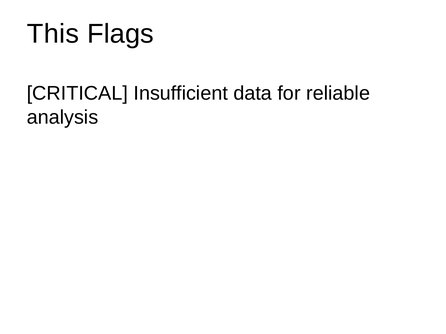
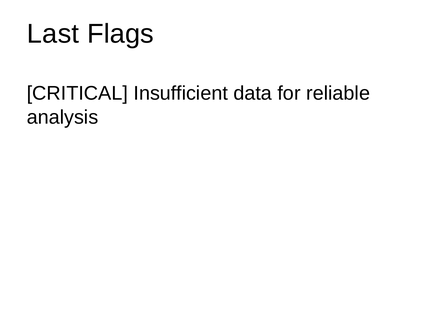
This: This -> Last
